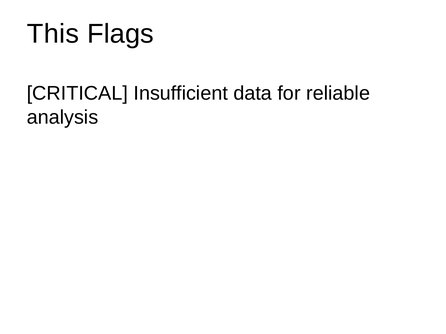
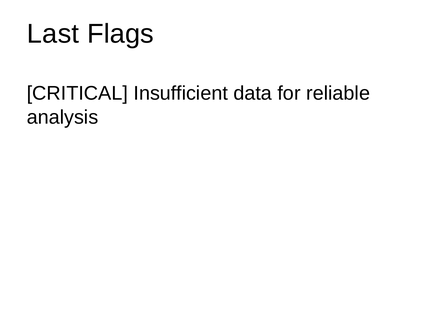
This: This -> Last
